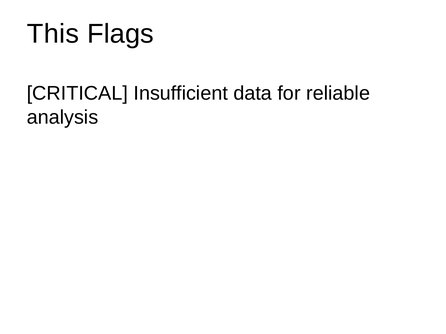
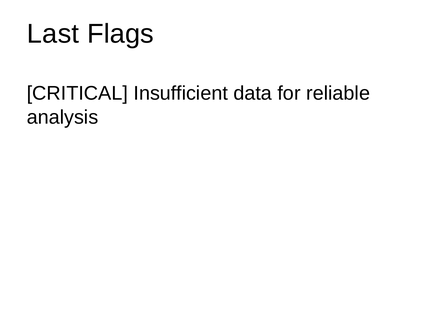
This: This -> Last
